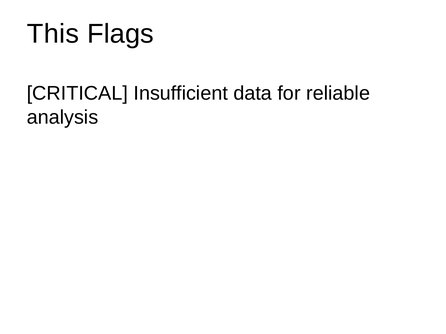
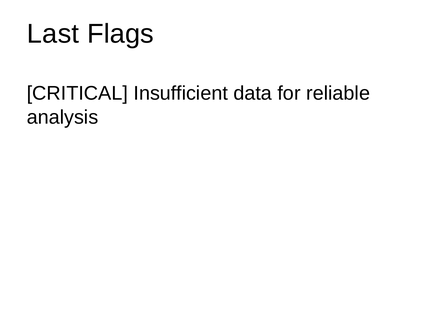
This: This -> Last
